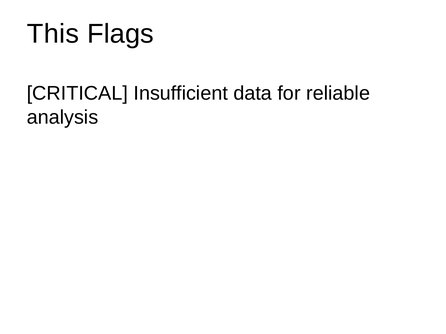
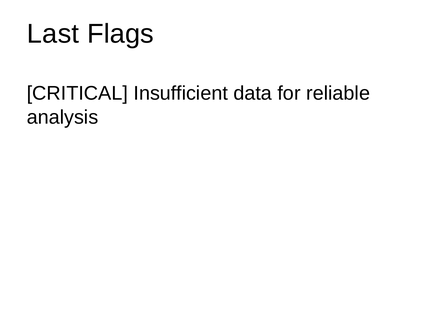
This: This -> Last
